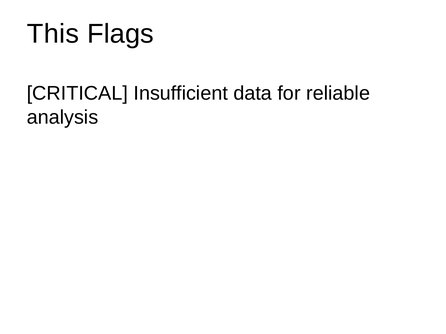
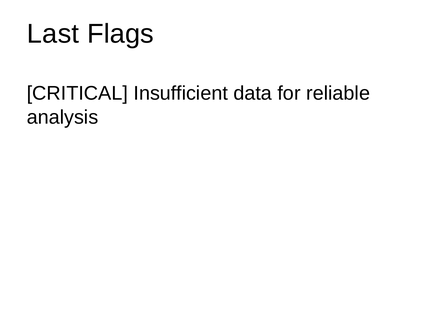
This: This -> Last
